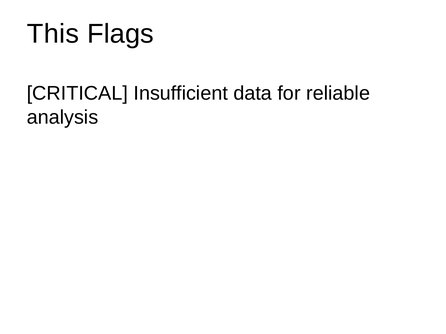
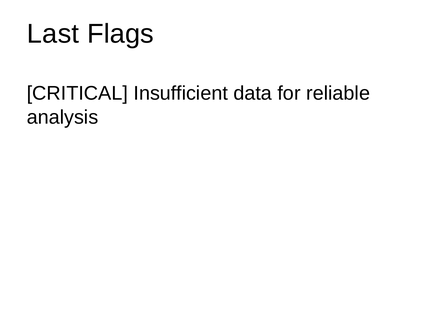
This: This -> Last
